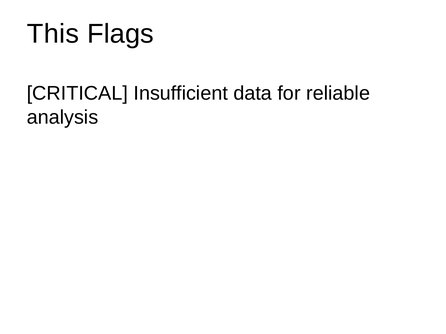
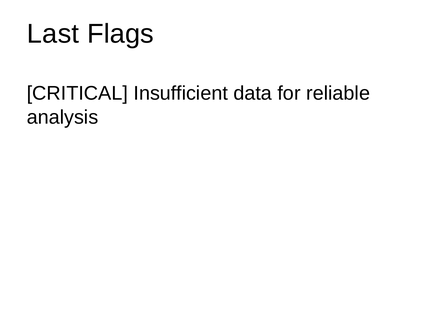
This: This -> Last
